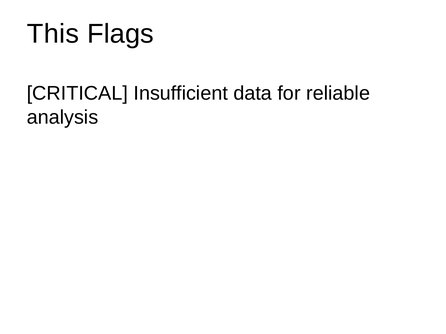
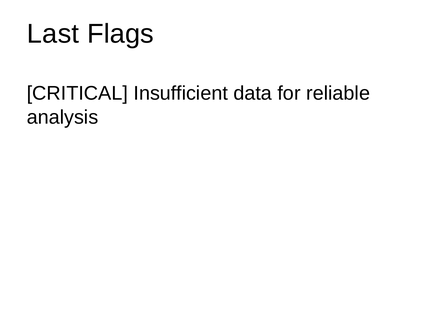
This: This -> Last
